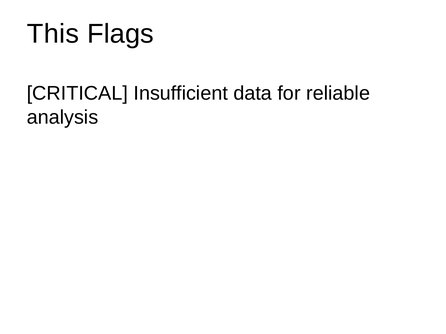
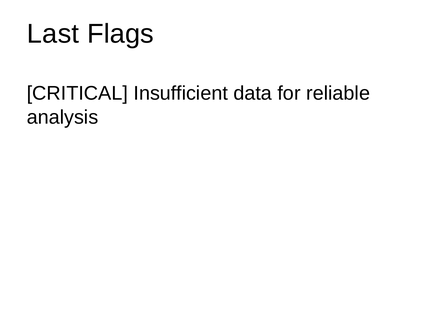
This: This -> Last
